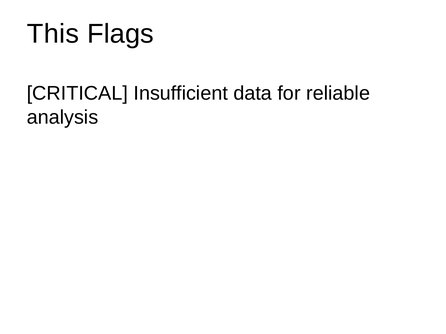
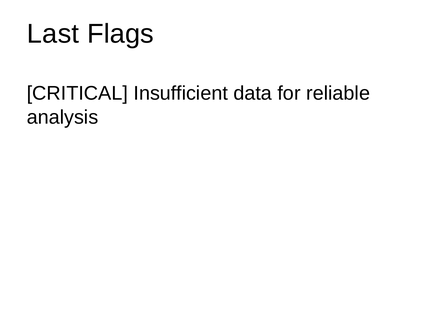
This: This -> Last
